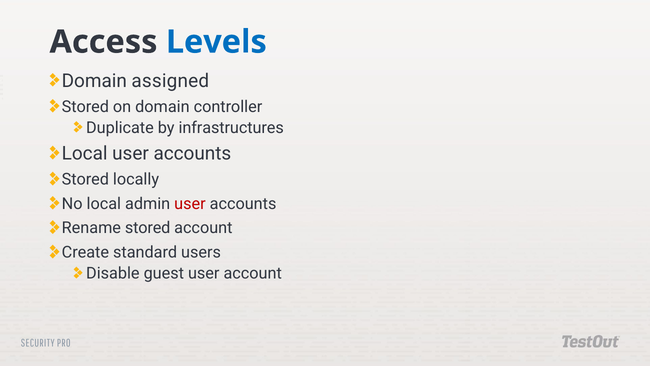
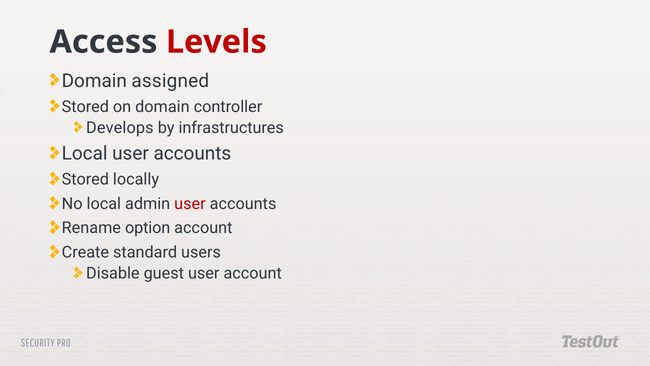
Levels colour: blue -> red
Duplicate: Duplicate -> Develops
Rename stored: stored -> option
